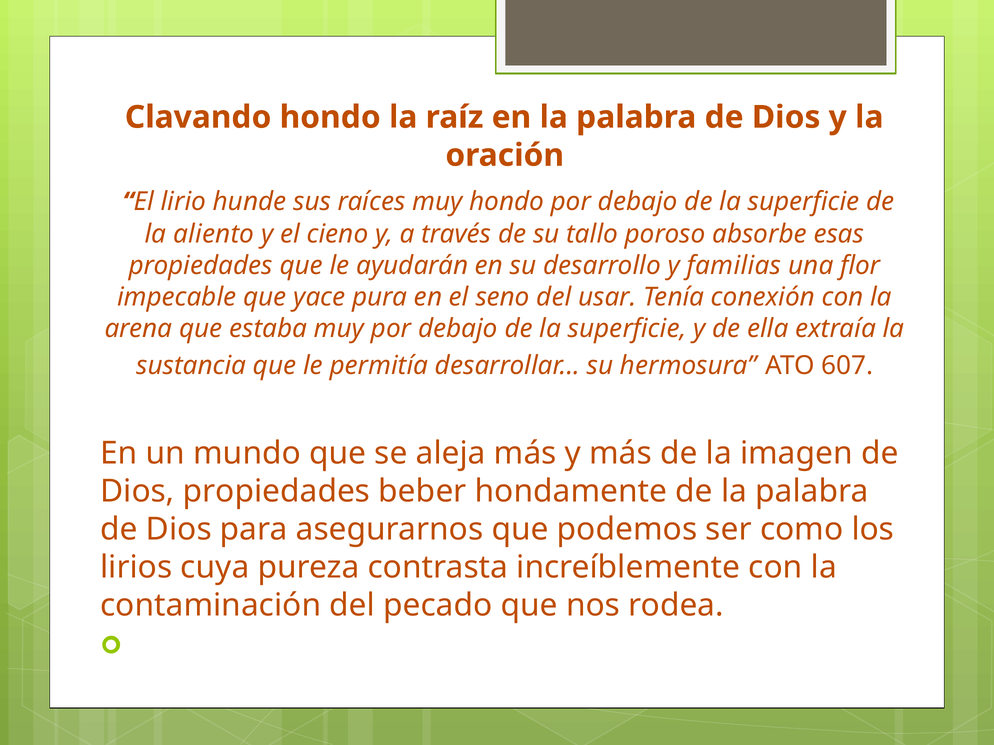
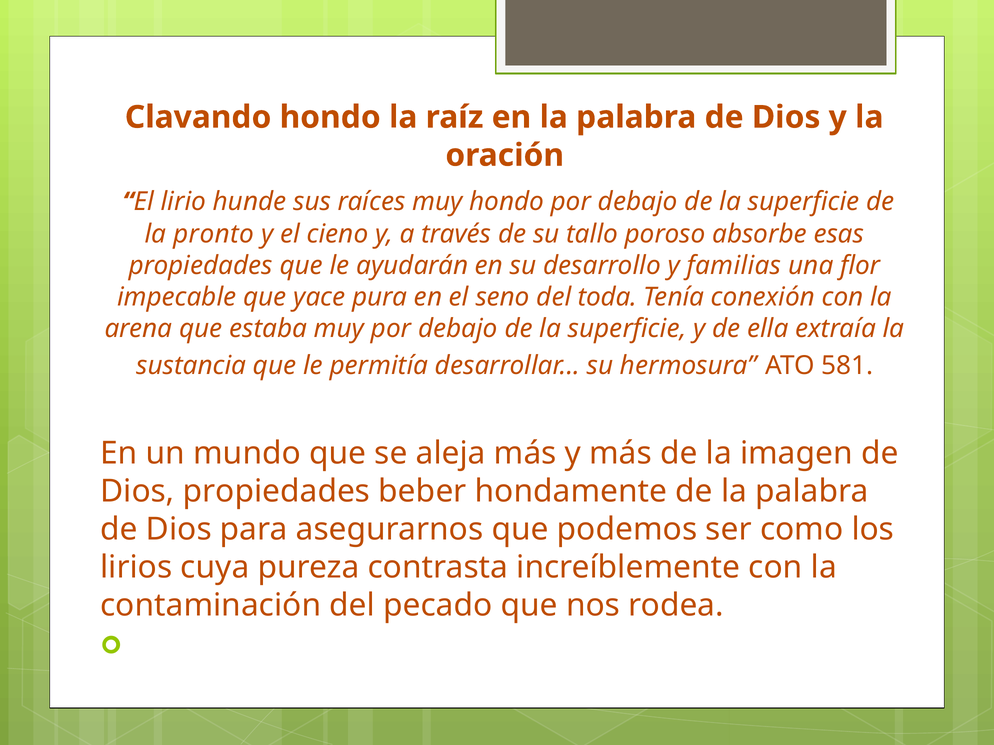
aliento: aliento -> pronto
usar: usar -> toda
607: 607 -> 581
